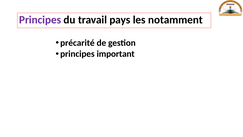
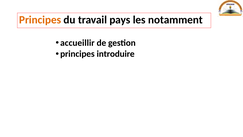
Principes at (40, 20) colour: purple -> orange
précarité: précarité -> accueillir
important: important -> introduire
